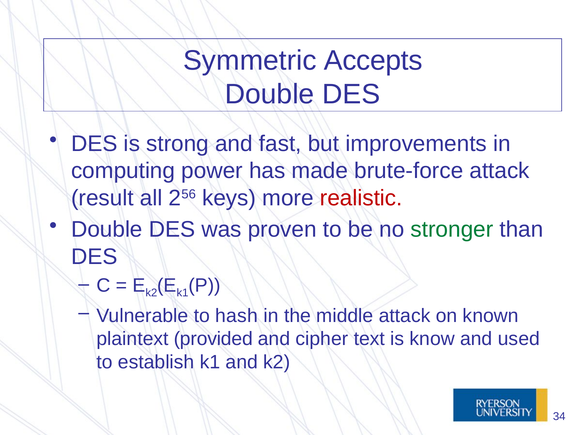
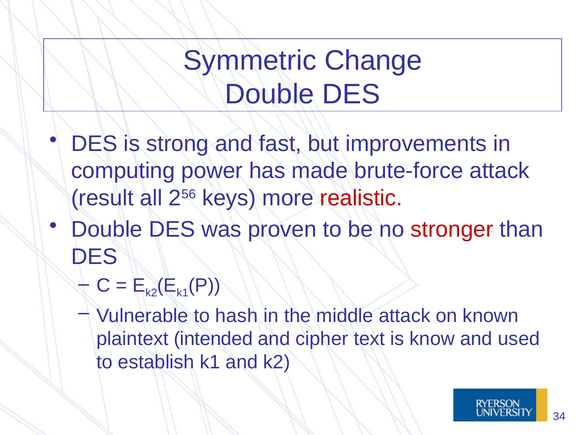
Accepts: Accepts -> Change
stronger colour: green -> red
provided: provided -> intended
